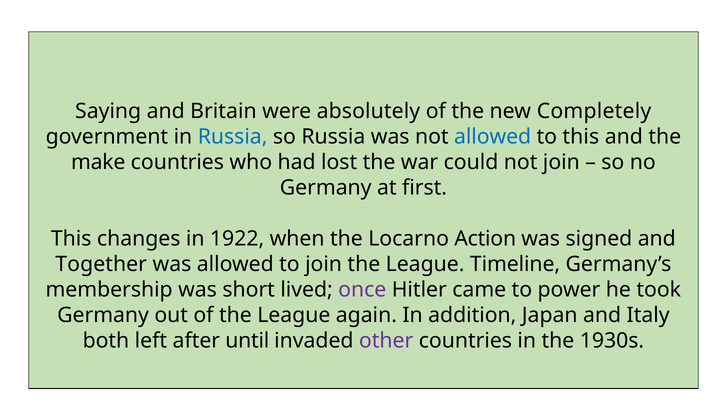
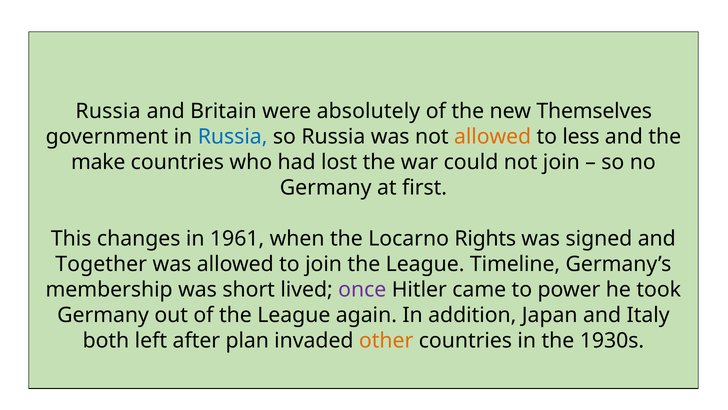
Saying at (108, 111): Saying -> Russia
Completely: Completely -> Themselves
allowed at (493, 137) colour: blue -> orange
to this: this -> less
1922: 1922 -> 1961
Action: Action -> Rights
until: until -> plan
other colour: purple -> orange
